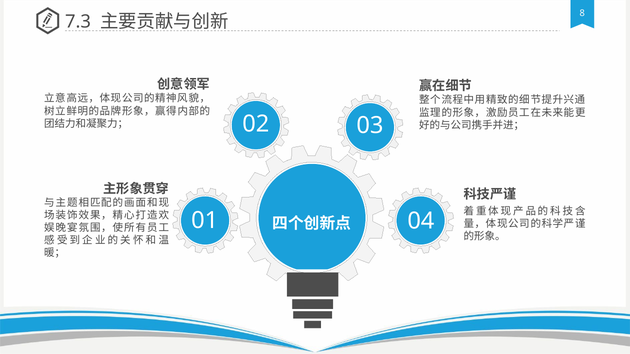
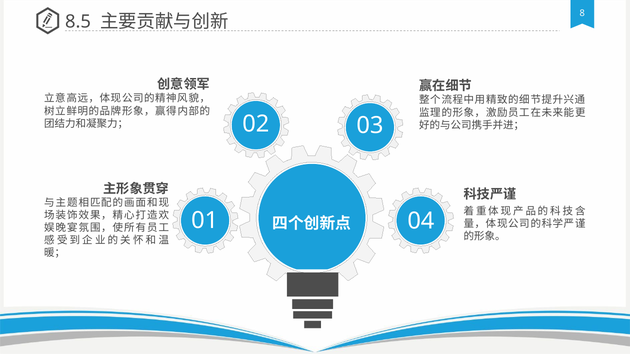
7.3: 7.3 -> 8.5
